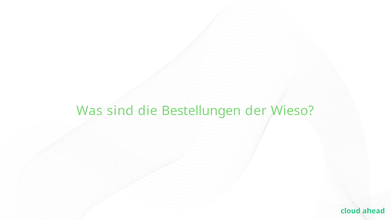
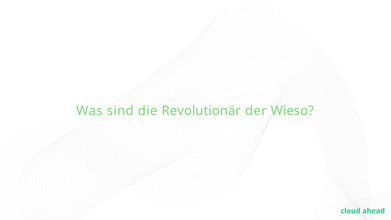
Bestellungen: Bestellungen -> Revolutionär
